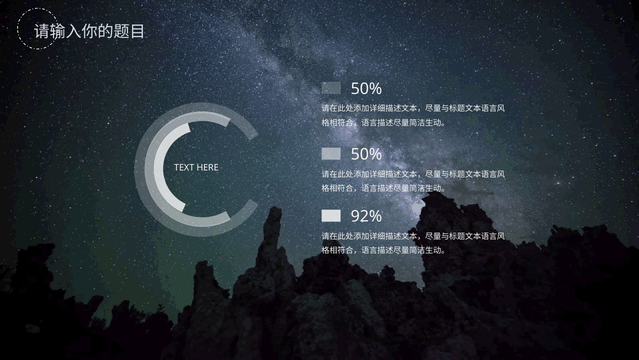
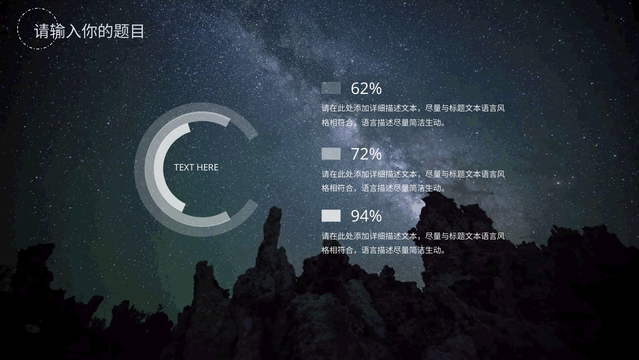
50% at (366, 89): 50% -> 62%
50% at (366, 154): 50% -> 72%
92%: 92% -> 94%
